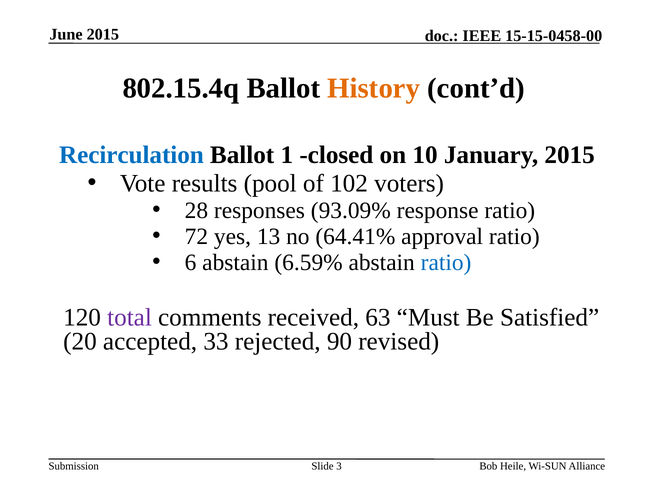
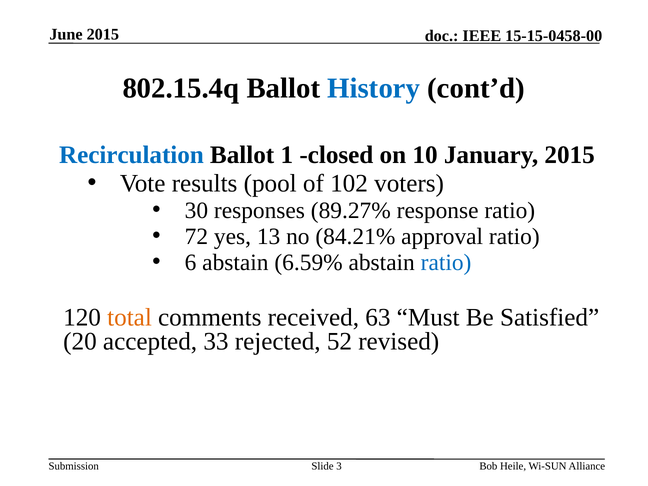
History colour: orange -> blue
28: 28 -> 30
93.09%: 93.09% -> 89.27%
64.41%: 64.41% -> 84.21%
total colour: purple -> orange
90: 90 -> 52
